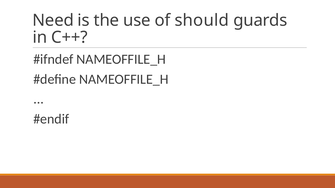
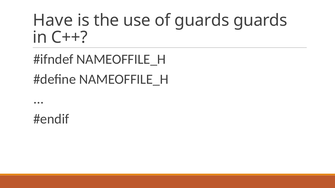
Need: Need -> Have
of should: should -> guards
